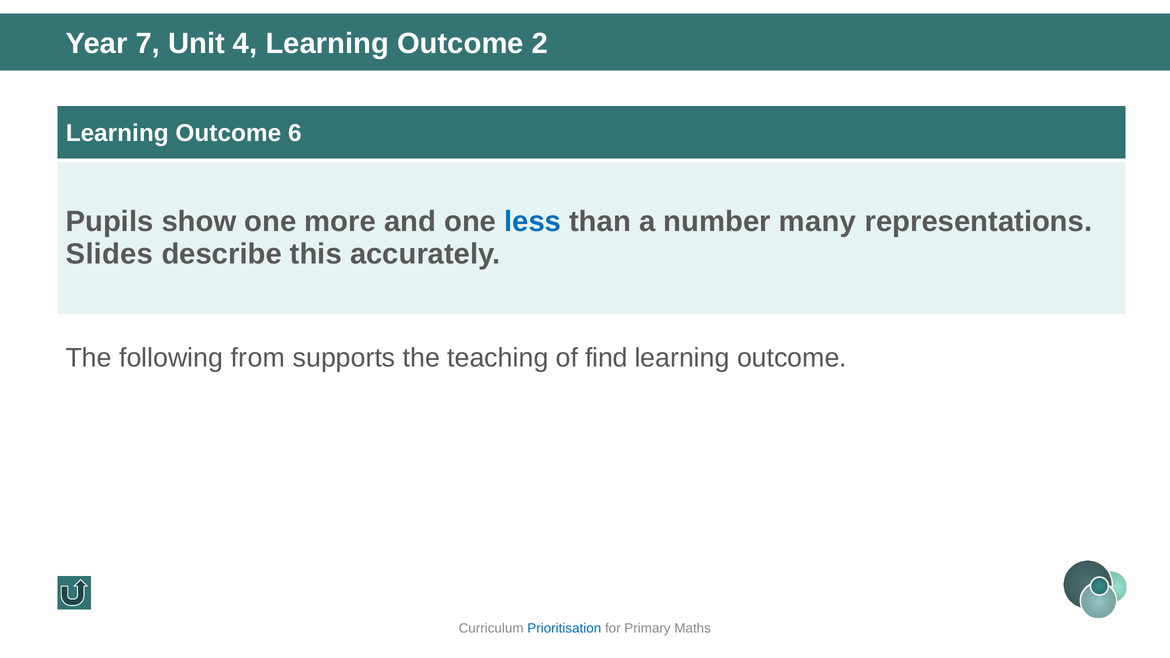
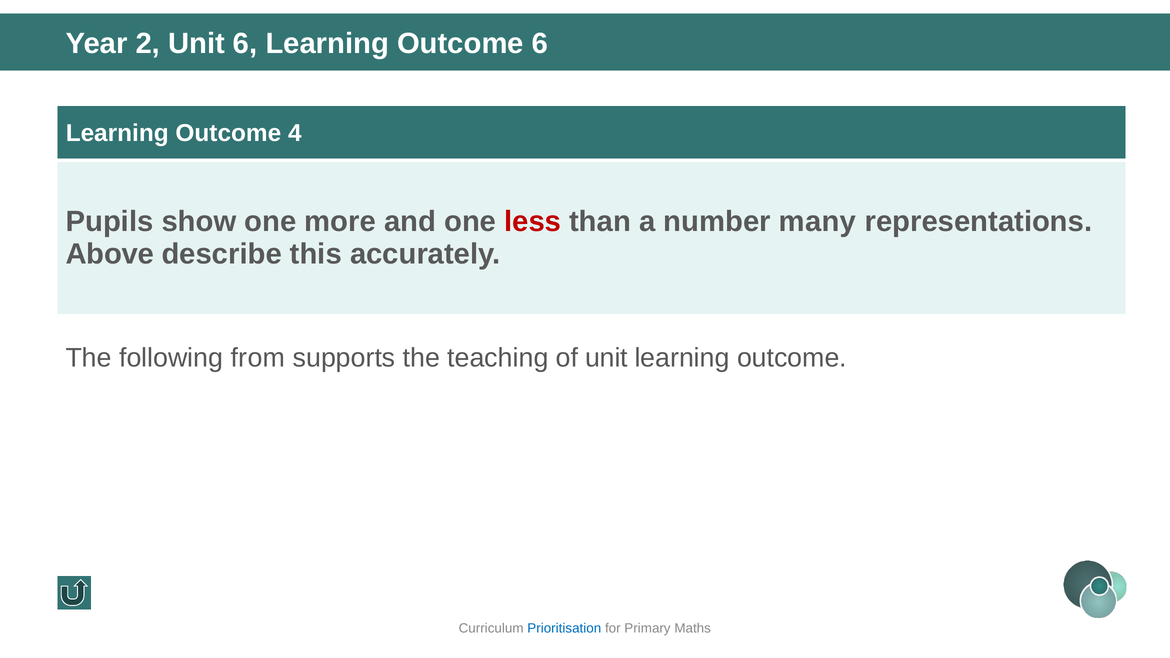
7: 7 -> 2
Unit 4: 4 -> 6
Outcome 2: 2 -> 6
6: 6 -> 4
less colour: blue -> red
Slides: Slides -> Above
of find: find -> unit
